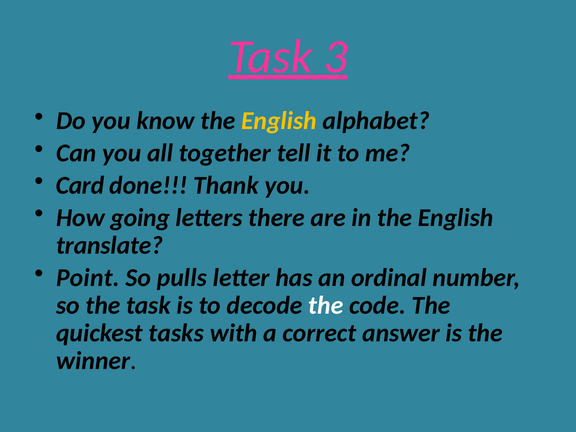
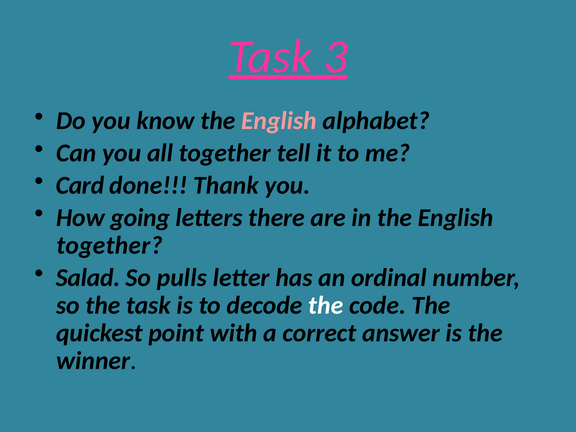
English at (279, 121) colour: yellow -> pink
translate at (110, 245): translate -> together
Point: Point -> Salad
tasks: tasks -> point
